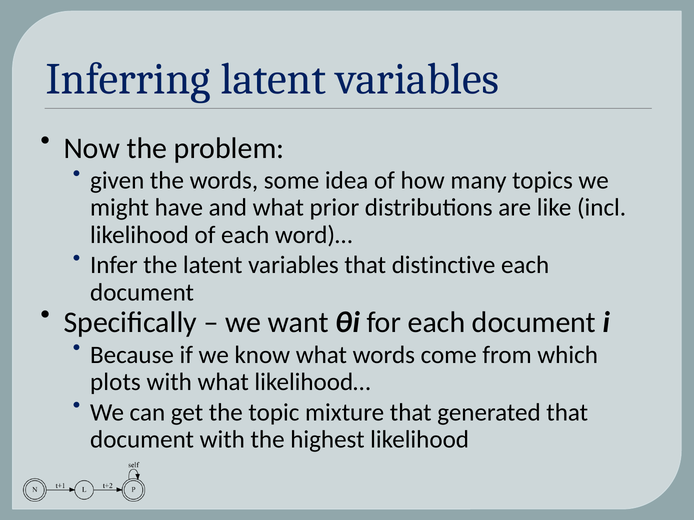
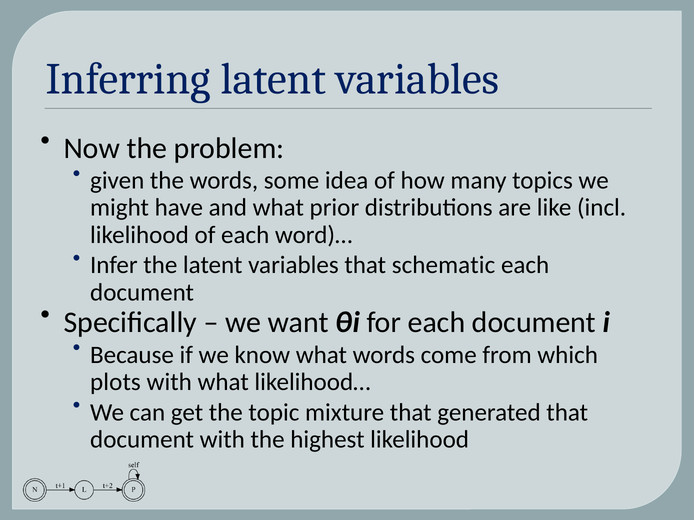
distinctive: distinctive -> schematic
